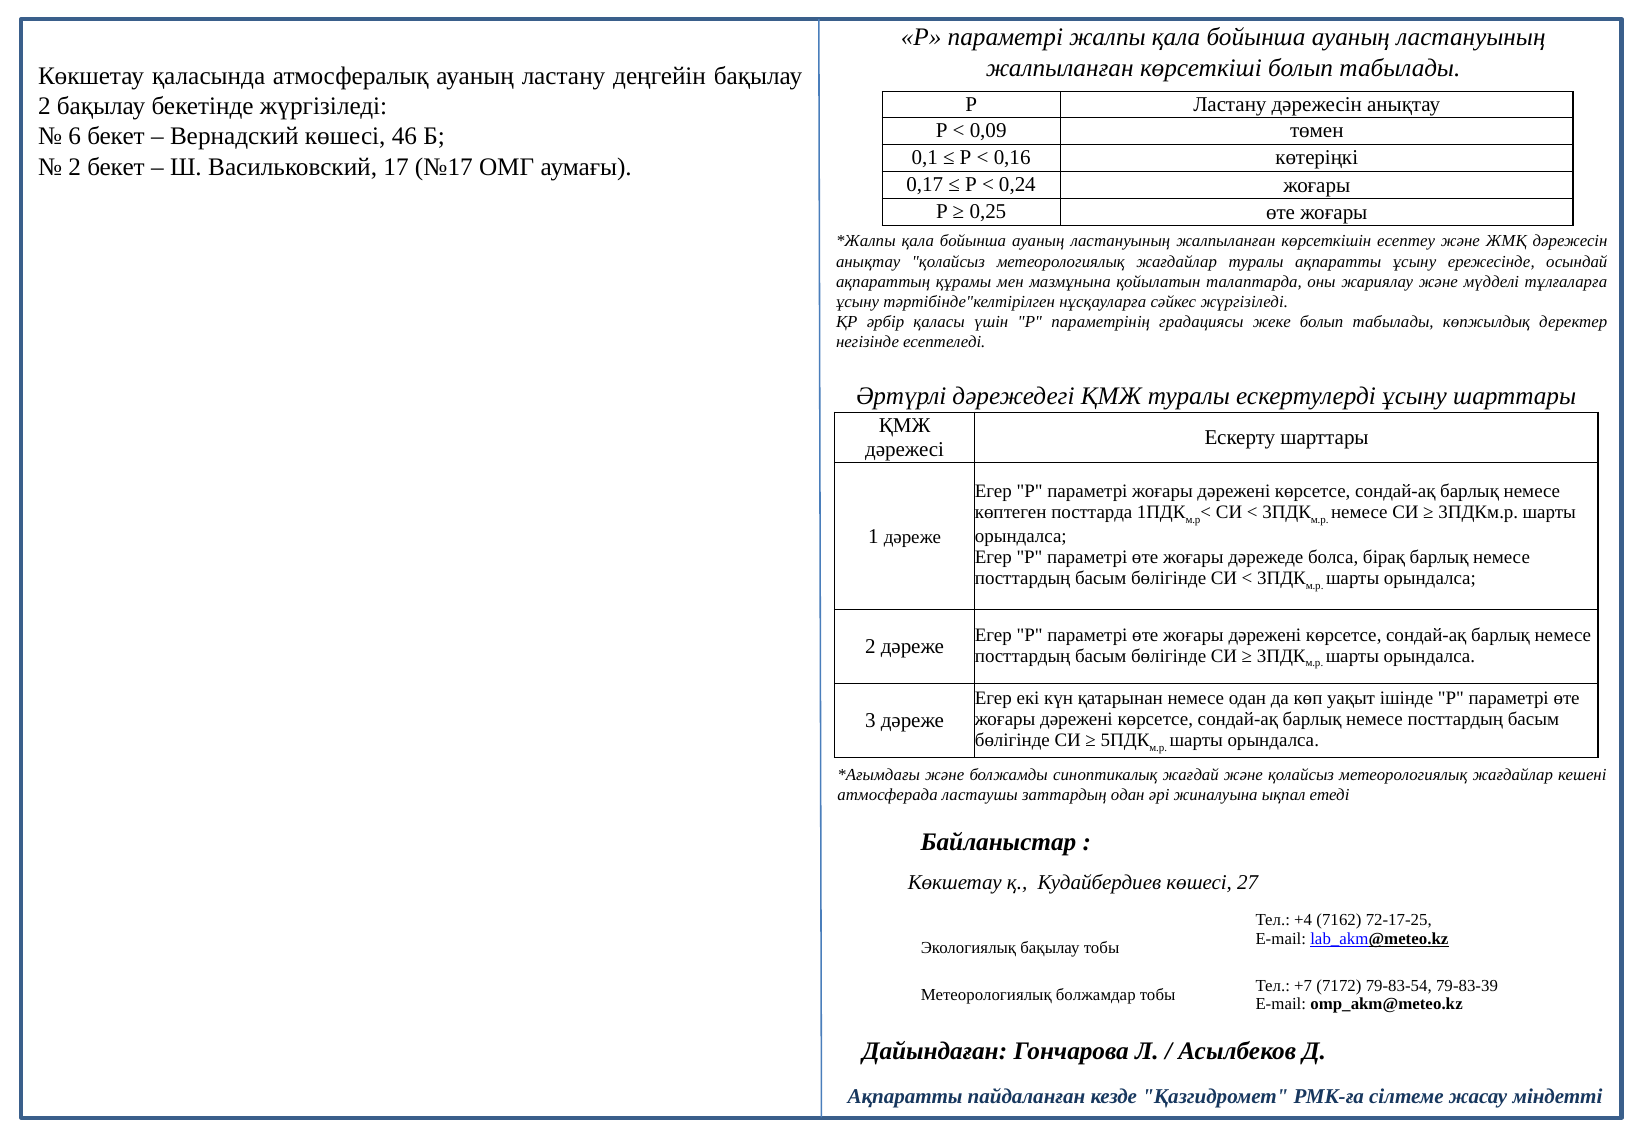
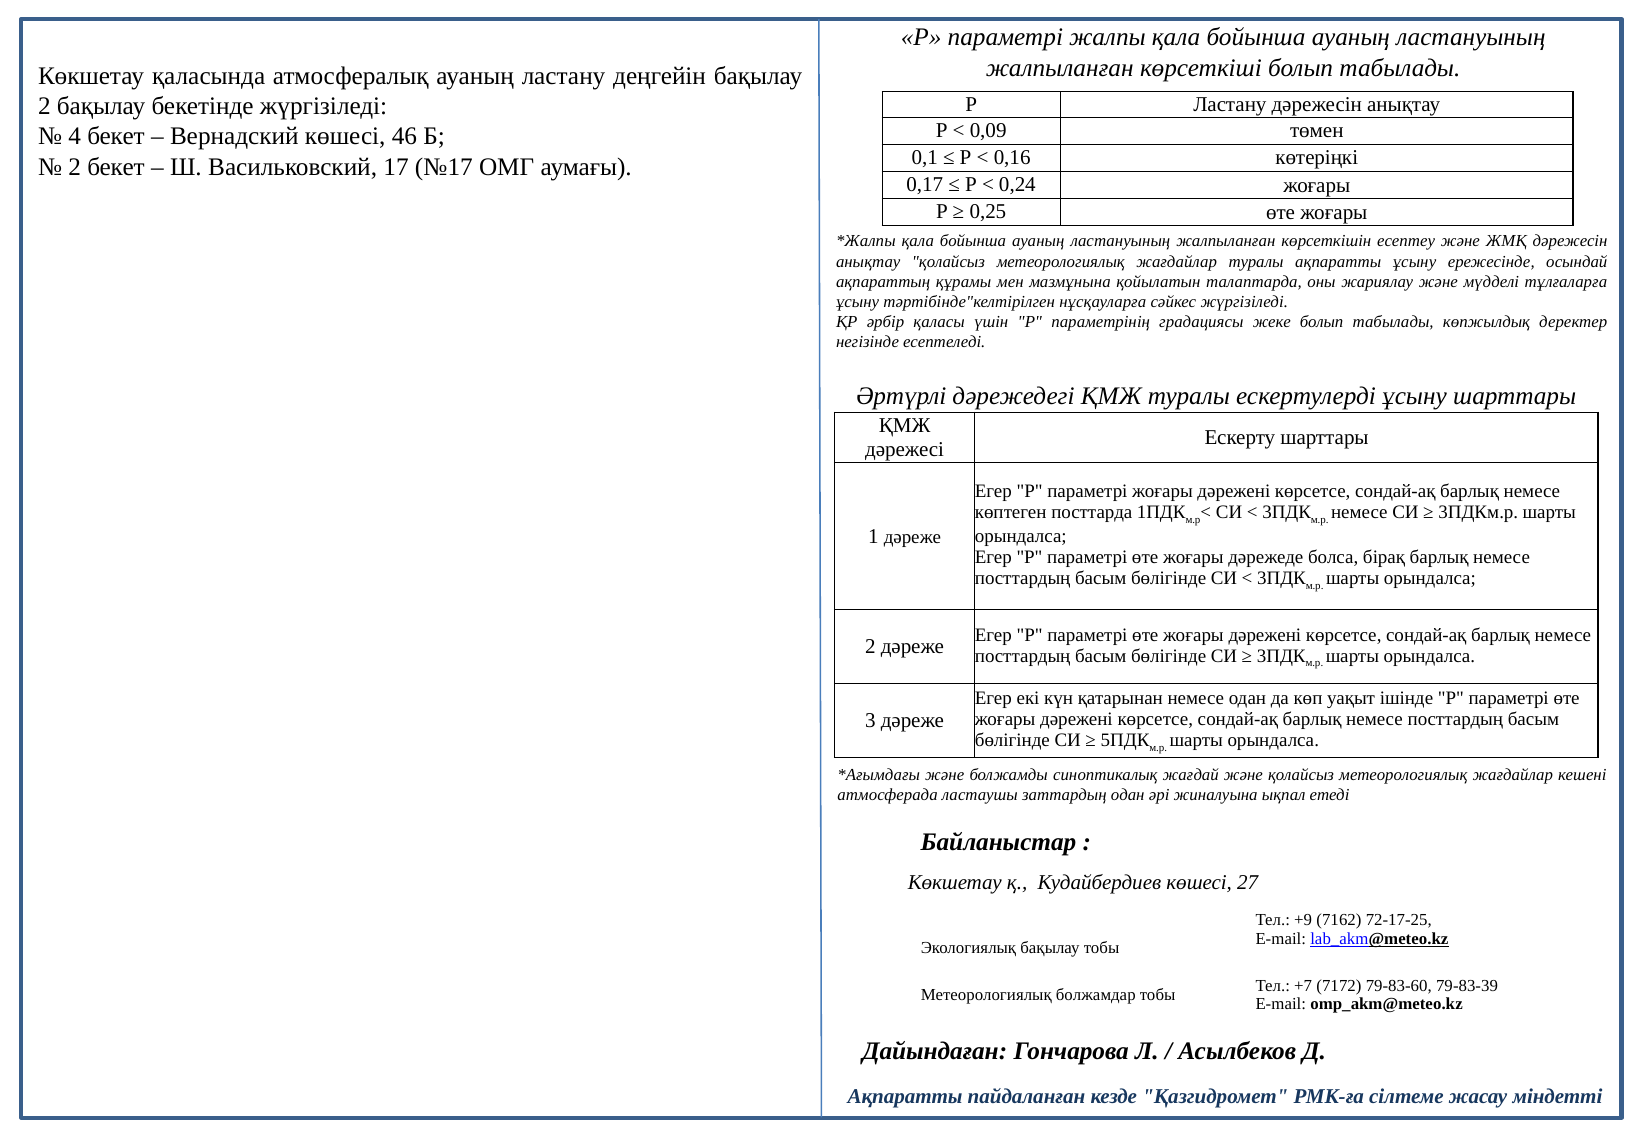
6: 6 -> 4
+4: +4 -> +9
79-83-54: 79-83-54 -> 79-83-60
